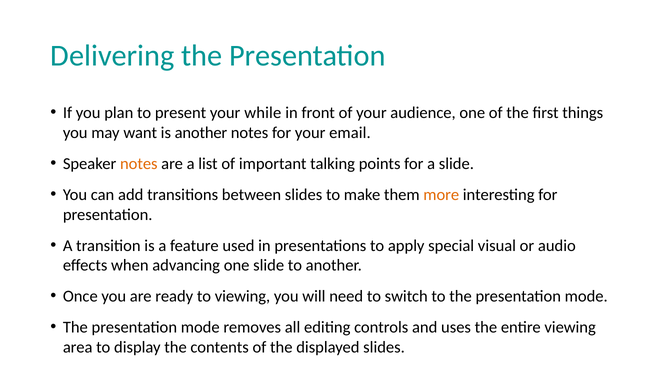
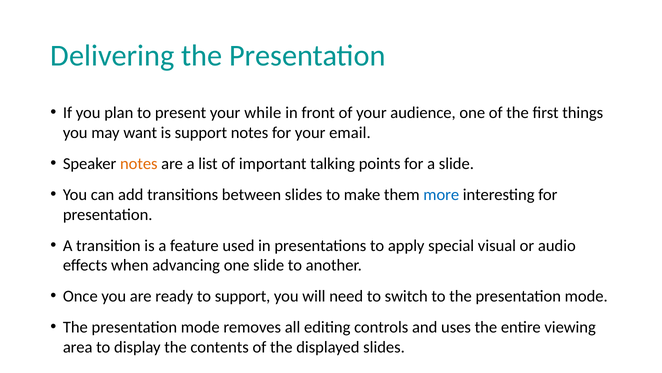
is another: another -> support
more colour: orange -> blue
to viewing: viewing -> support
